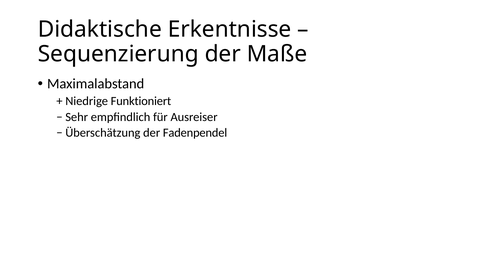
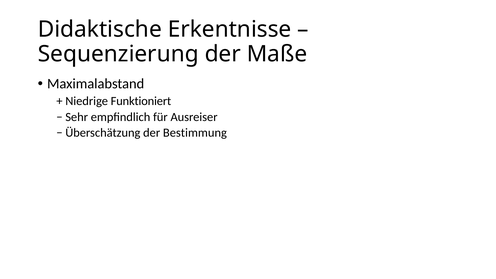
Fadenpendel: Fadenpendel -> Bestimmung
